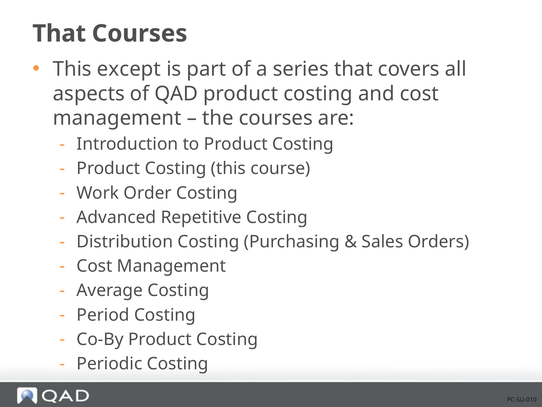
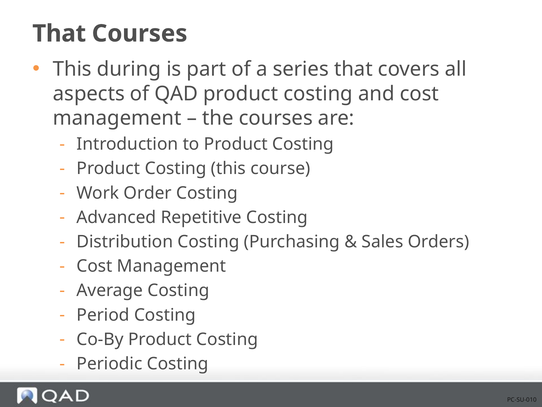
except: except -> during
